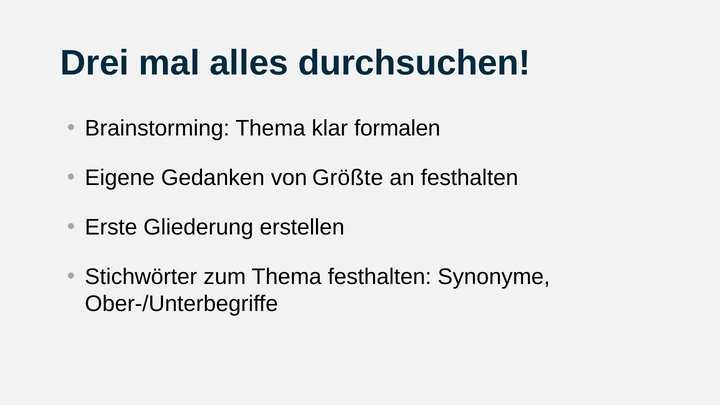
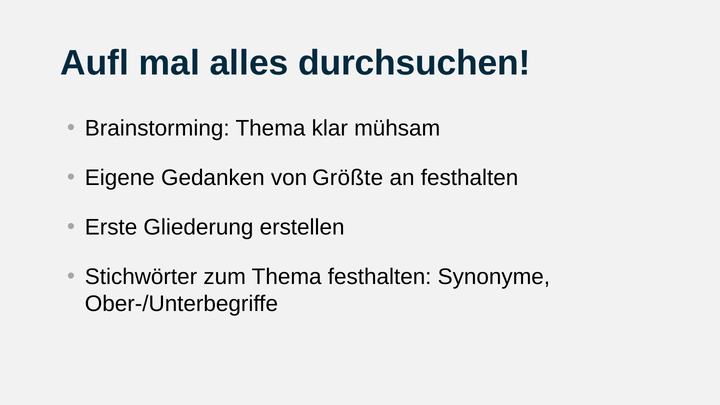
Drei: Drei -> Aufl
formalen: formalen -> mühsam
